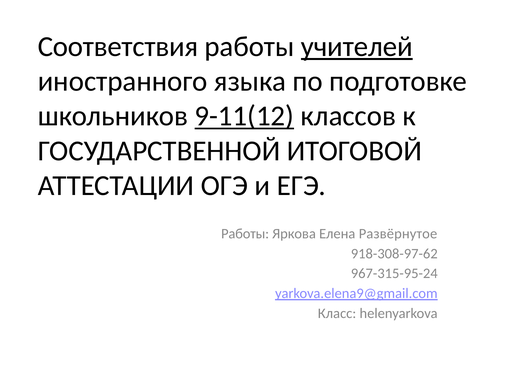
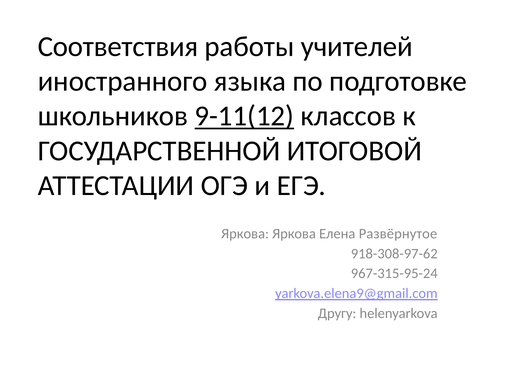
учителей underline: present -> none
Работы at (245, 234): Работы -> Яркова
Класс: Класс -> Другу
